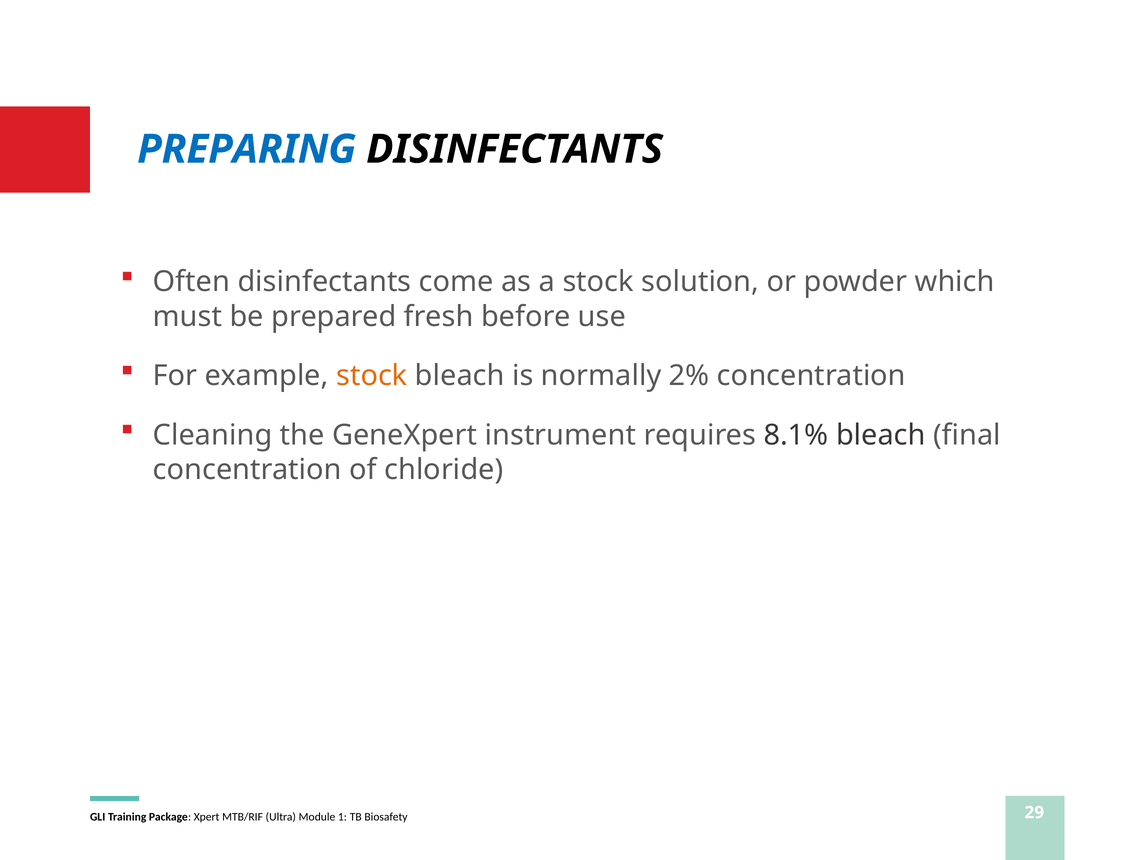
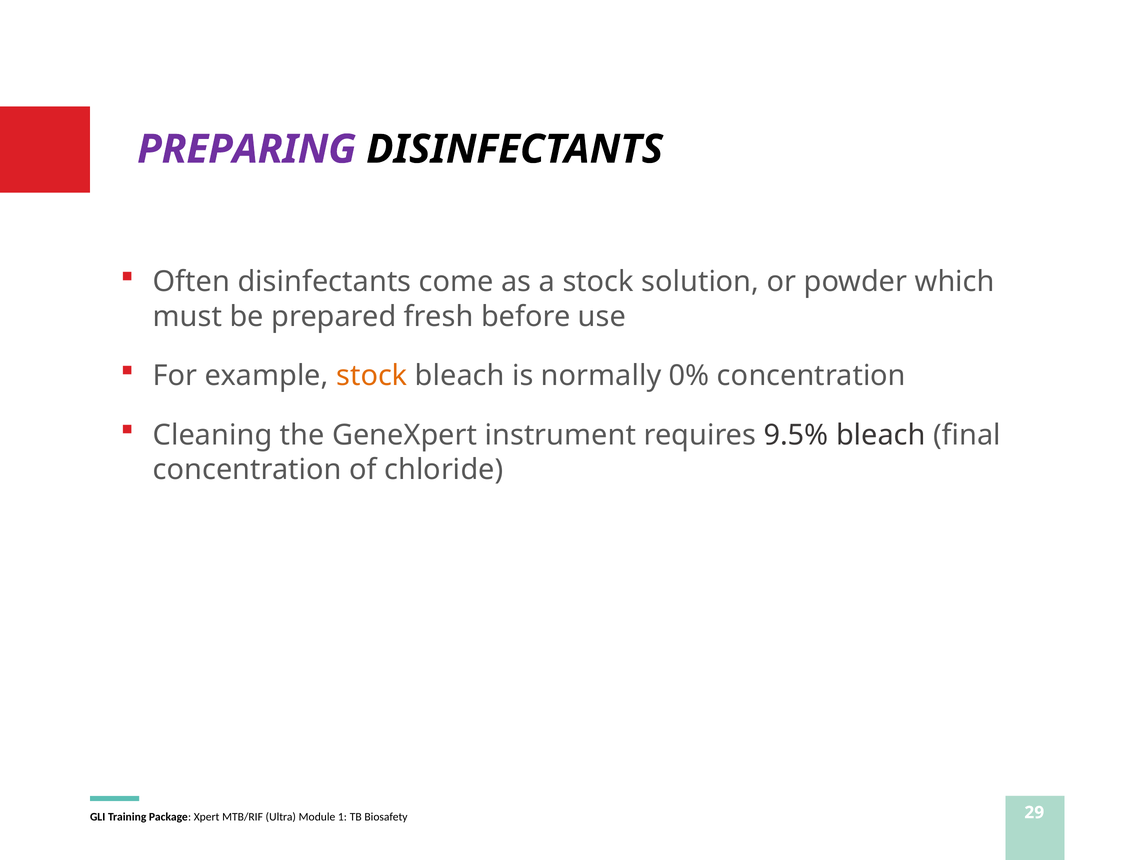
PREPARING colour: blue -> purple
2%: 2% -> 0%
8.1%: 8.1% -> 9.5%
